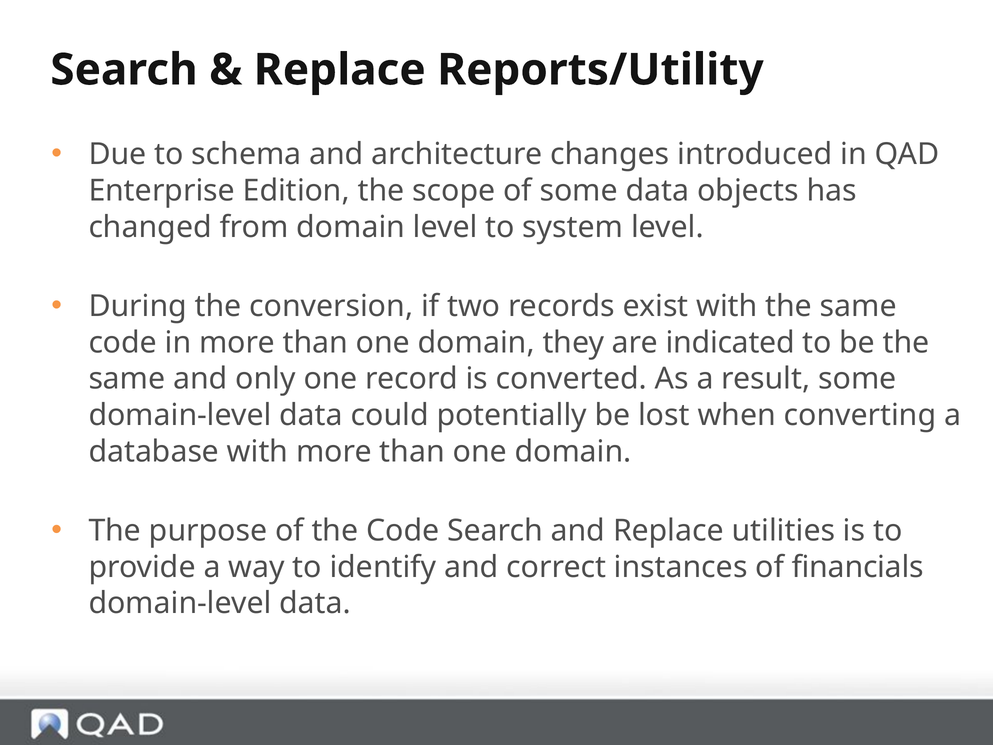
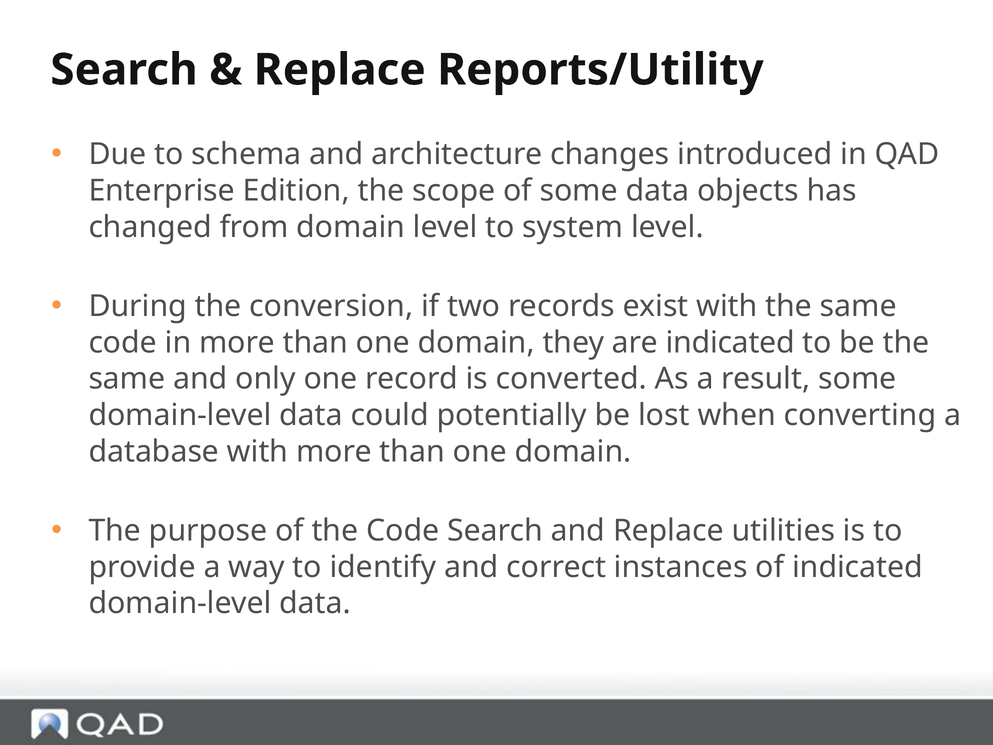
of financials: financials -> indicated
